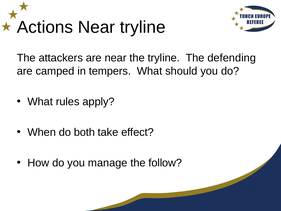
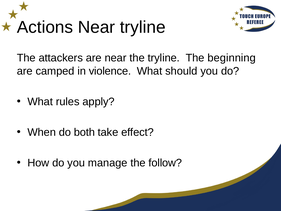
defending: defending -> beginning
tempers: tempers -> violence
